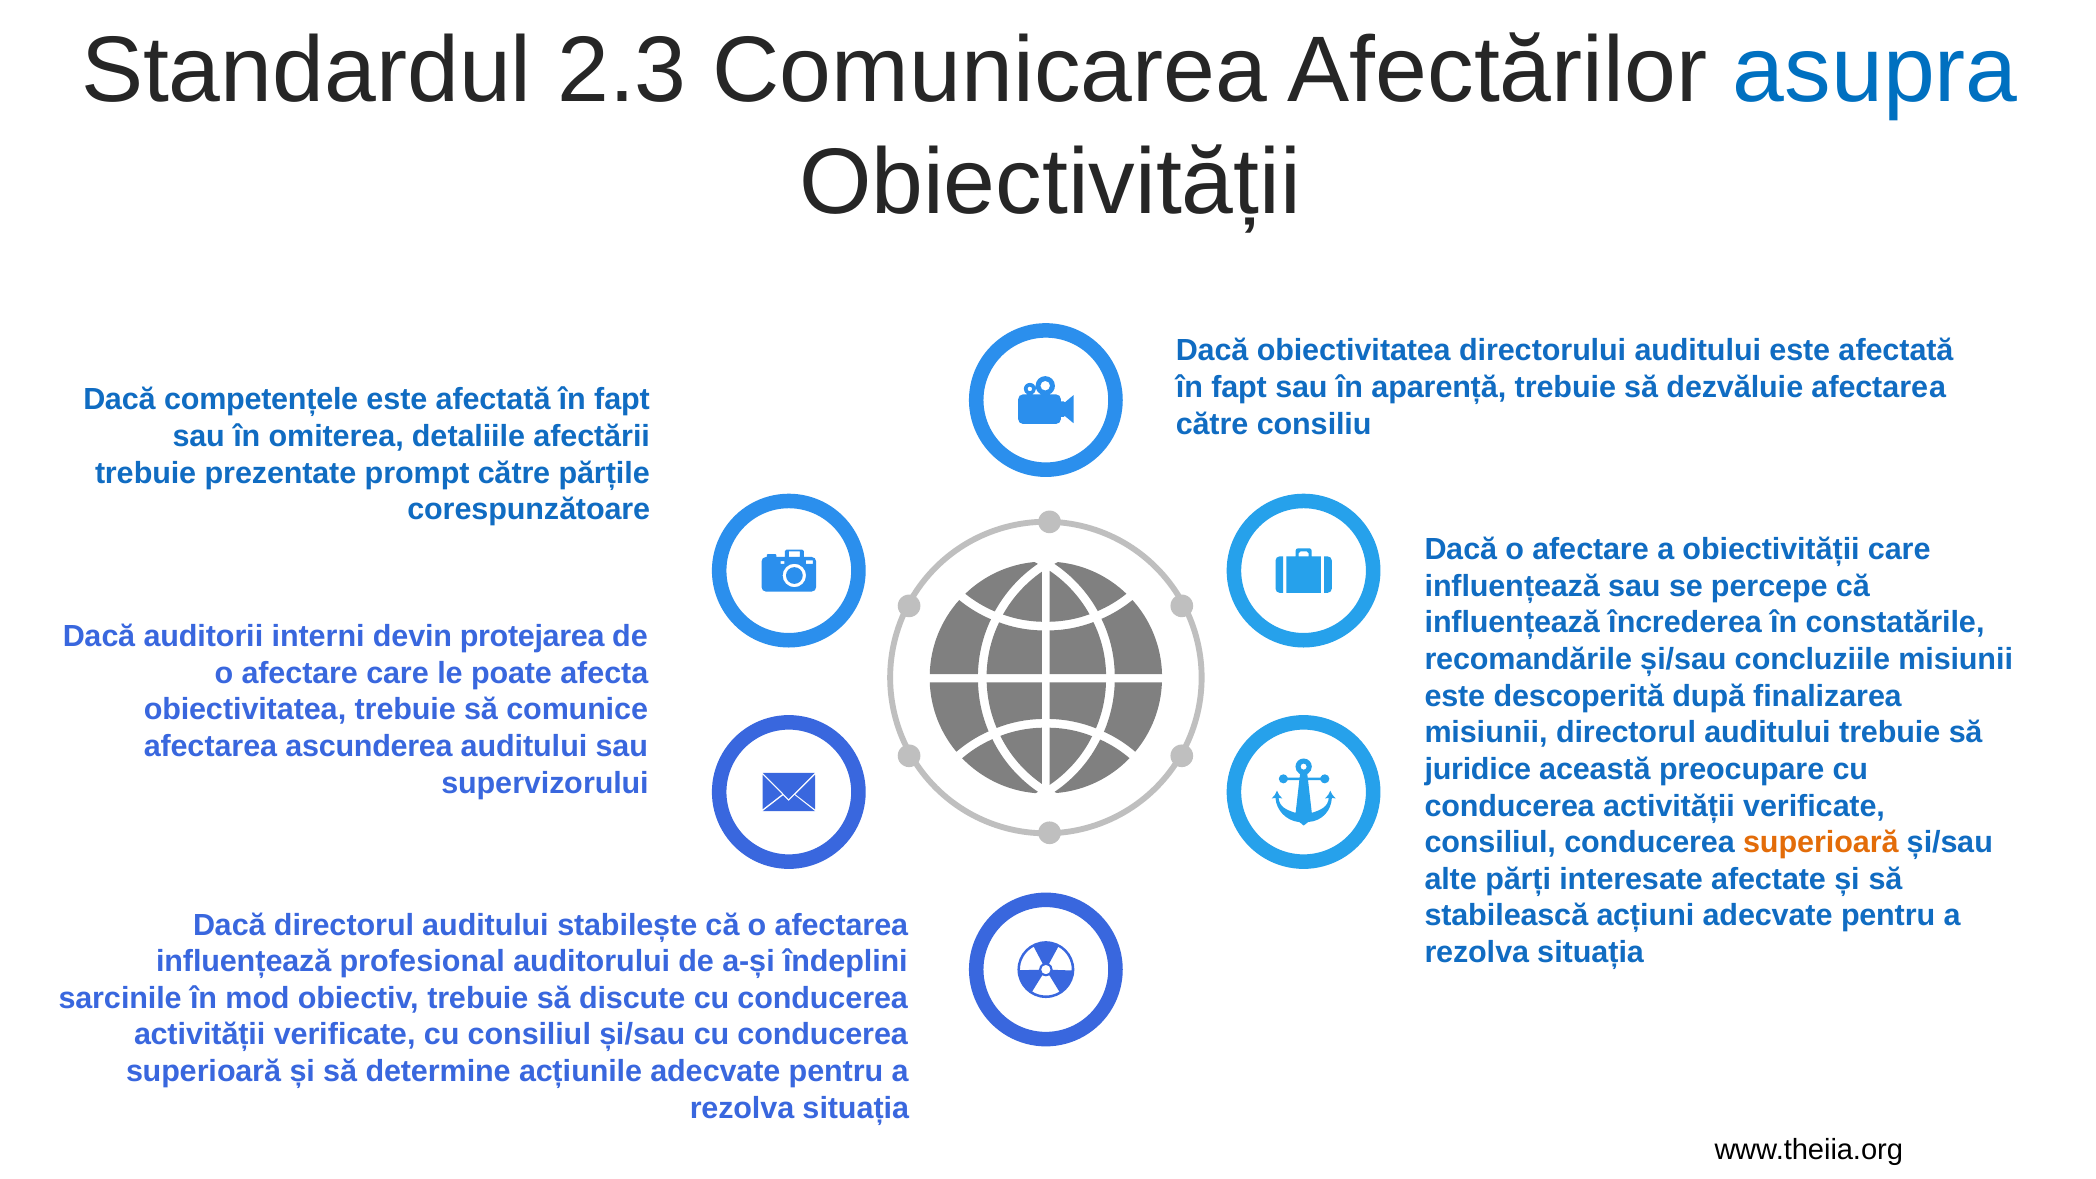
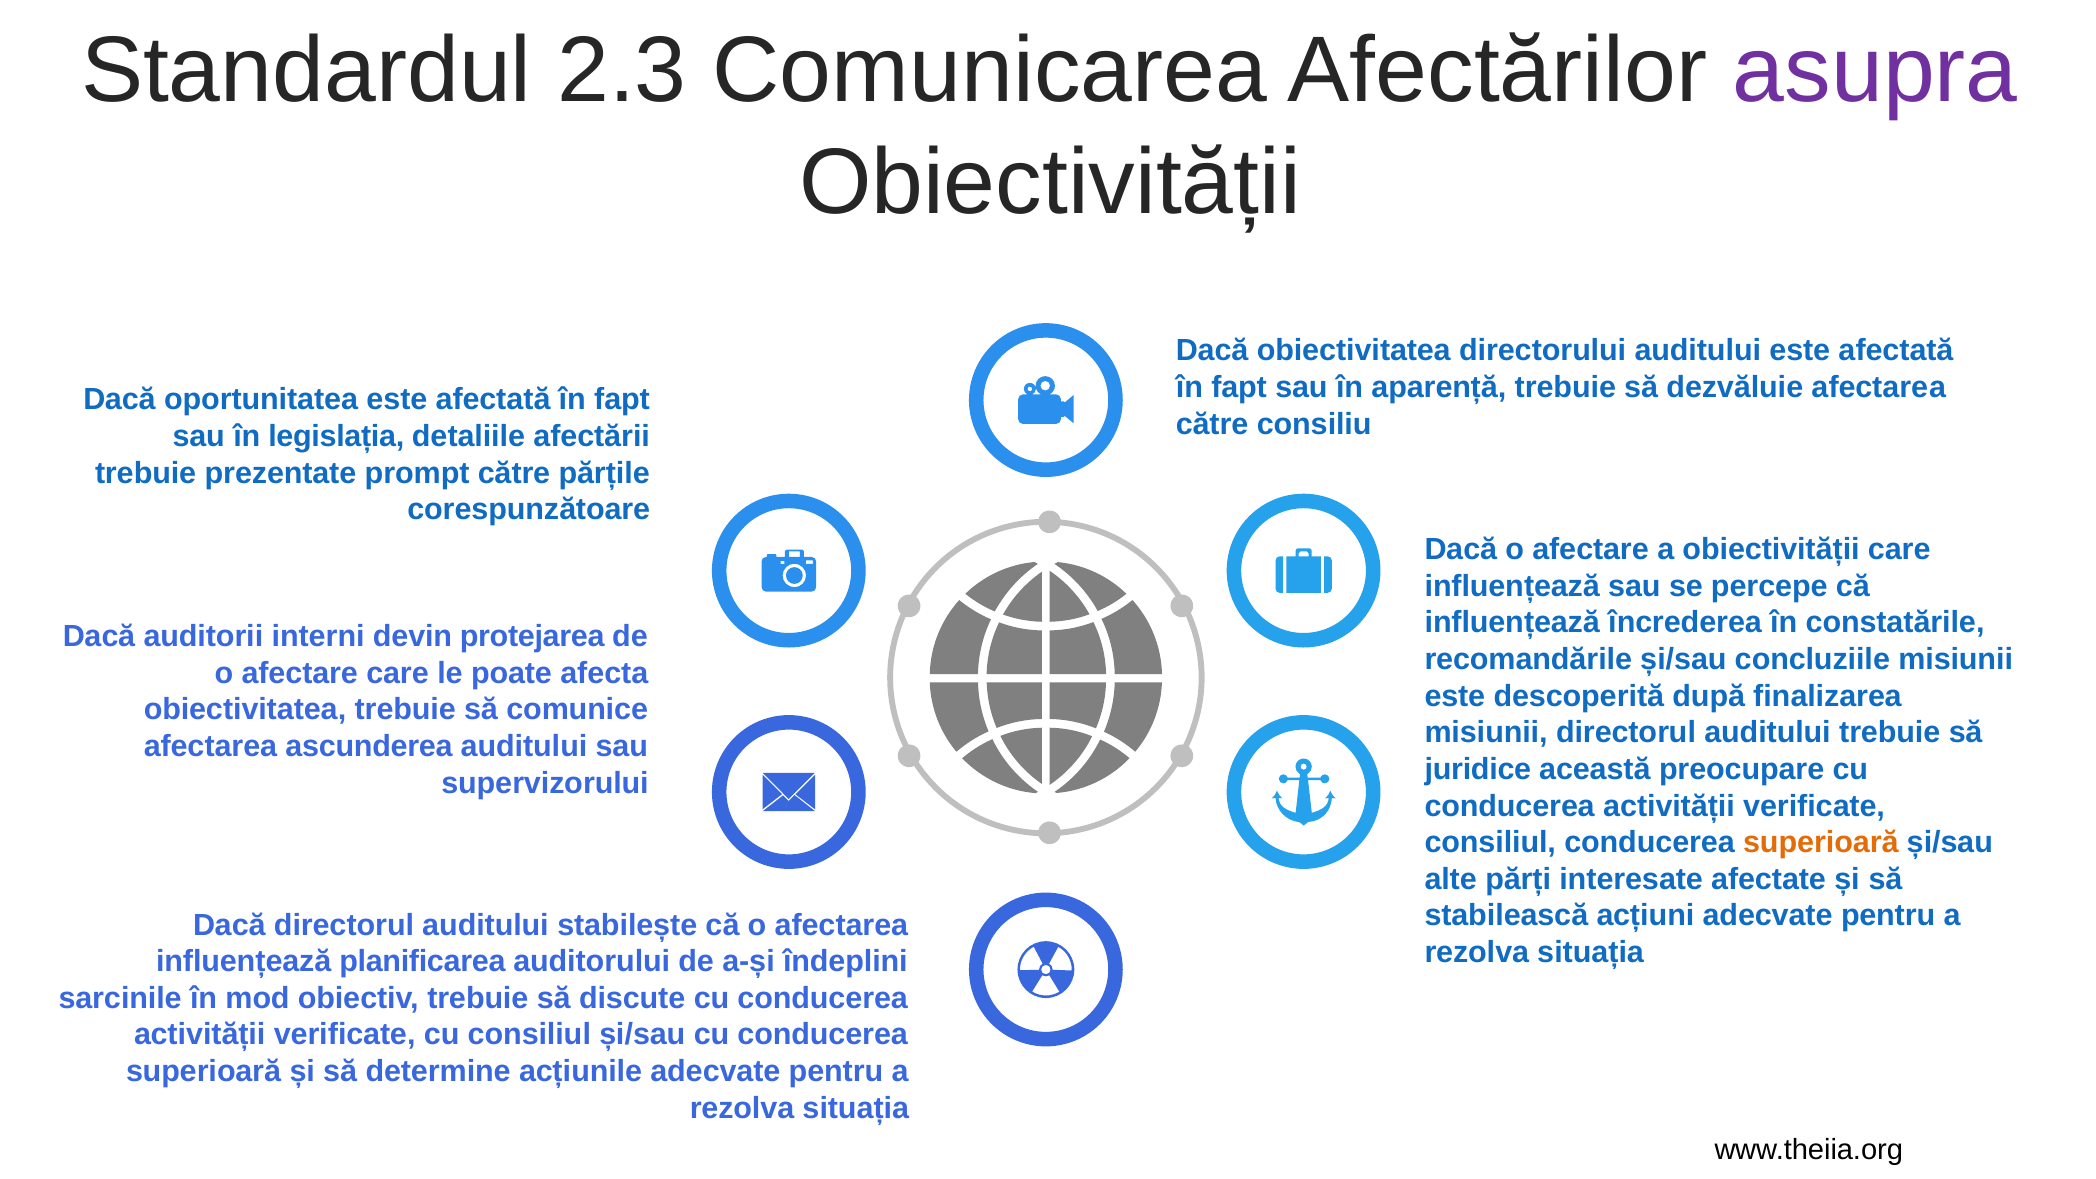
asupra colour: blue -> purple
competențele: competențele -> oportunitatea
omiterea: omiterea -> legislația
profesional: profesional -> planificarea
